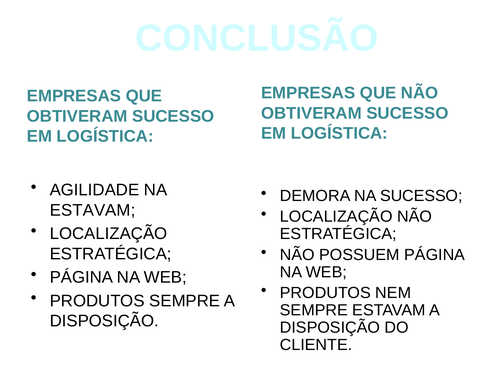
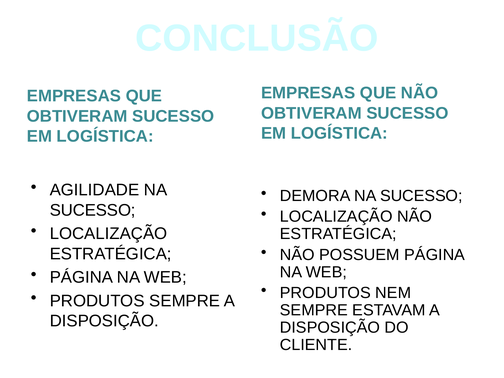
ESTAVAM at (93, 210): ESTAVAM -> SUCESSO
